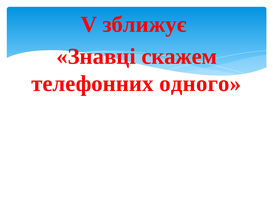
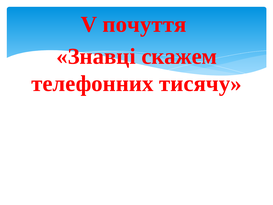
зближує: зближує -> почуття
одного: одного -> тисячу
